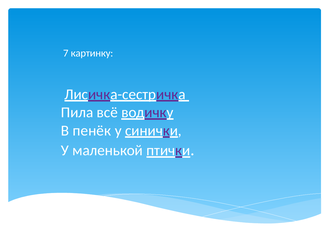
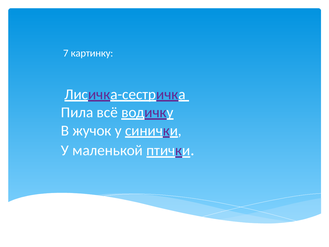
пенёк: пенёк -> жучок
